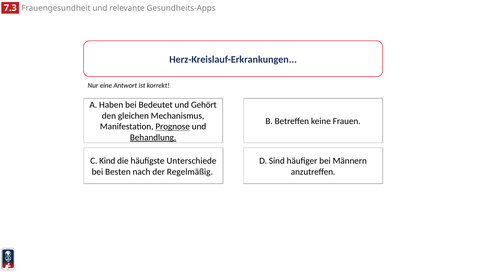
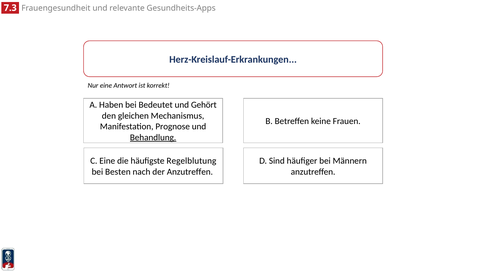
Prognose underline: present -> none
C Kind: Kind -> Eine
Unterschiede: Unterschiede -> Regelblutung
der Regelmäßig: Regelmäßig -> Anzutreffen
